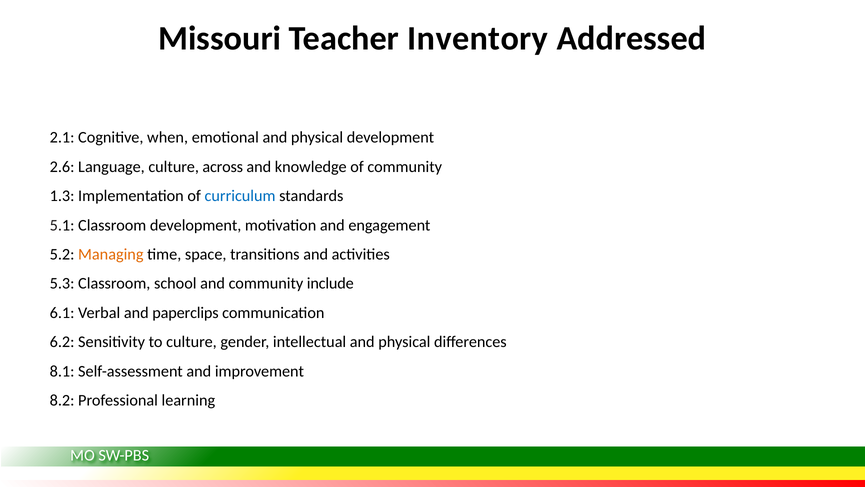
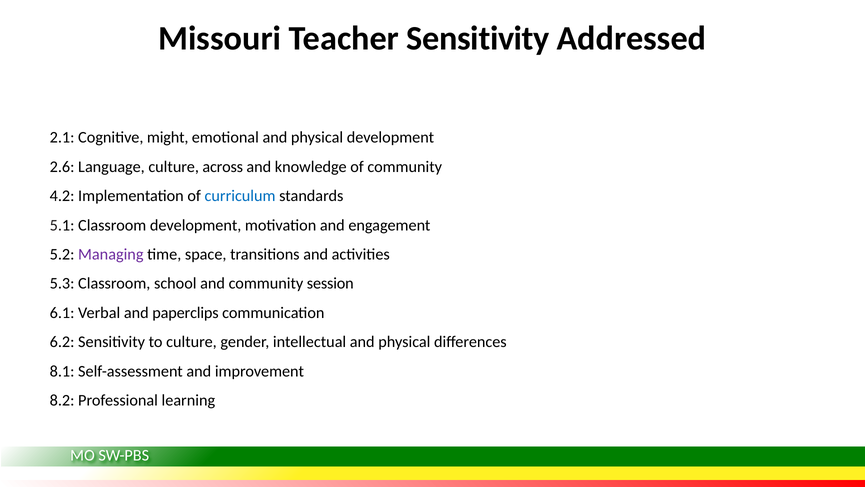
Teacher Inventory: Inventory -> Sensitivity
when: when -> might
1.3: 1.3 -> 4.2
Managing colour: orange -> purple
include: include -> session
